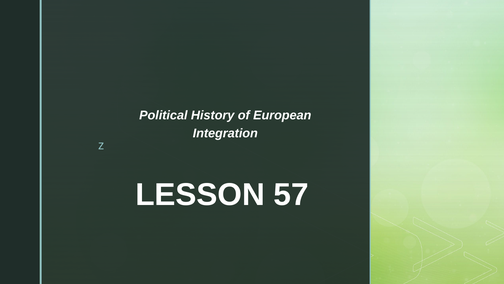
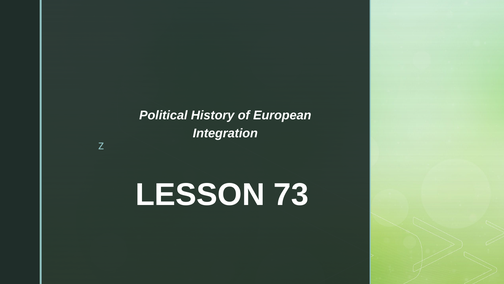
57: 57 -> 73
